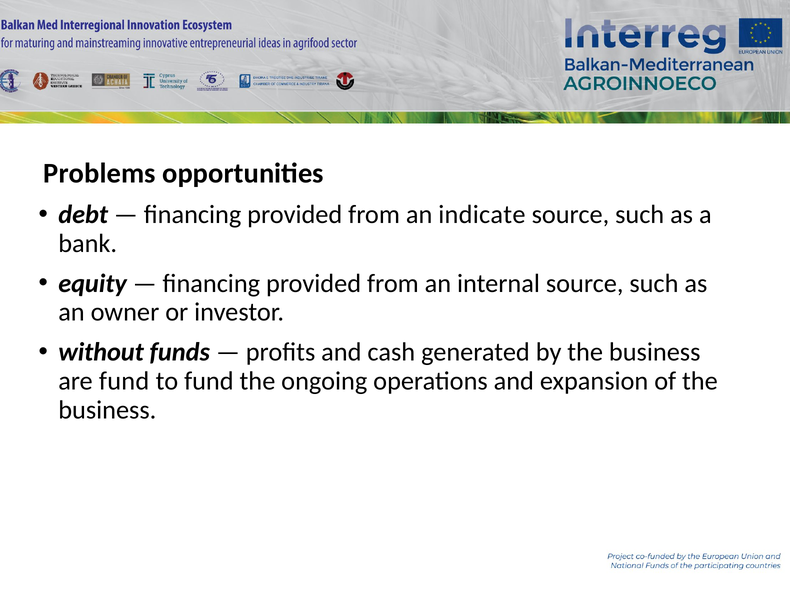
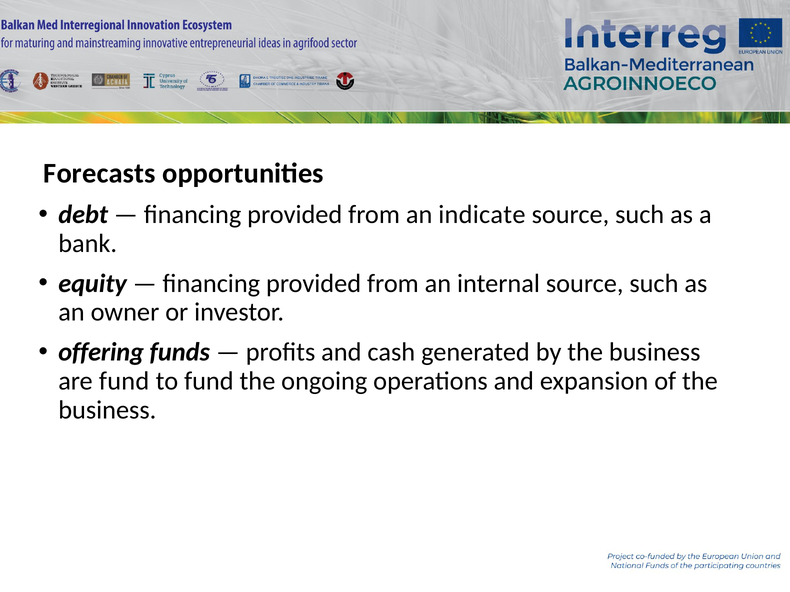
Problems: Problems -> Forecasts
without: without -> offering
